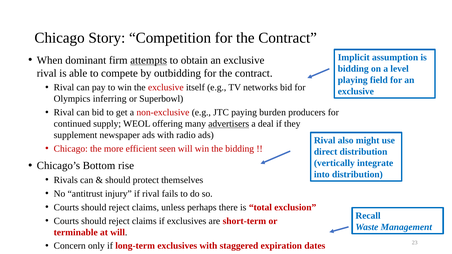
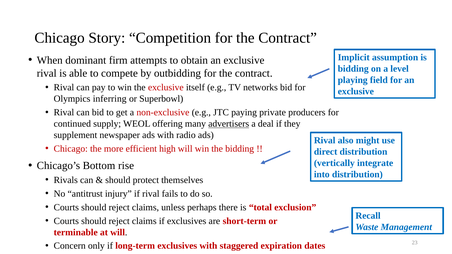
attempts underline: present -> none
burden: burden -> private
seen: seen -> high
